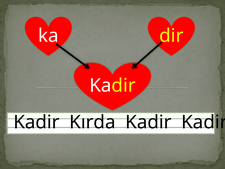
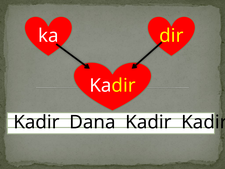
Kırda: Kırda -> Dana
